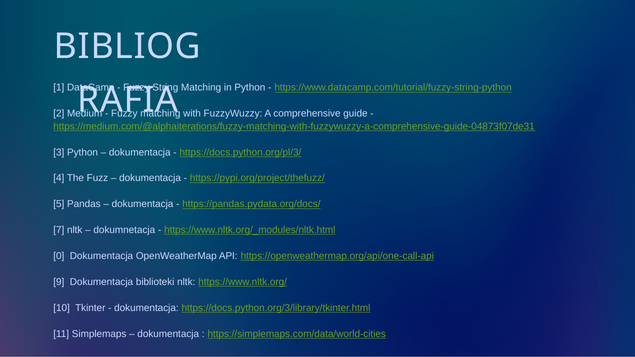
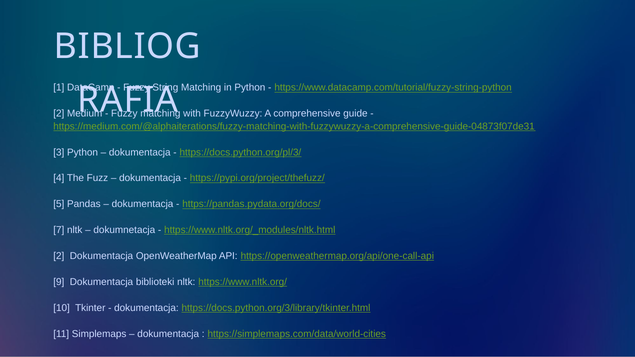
0 at (59, 256): 0 -> 2
